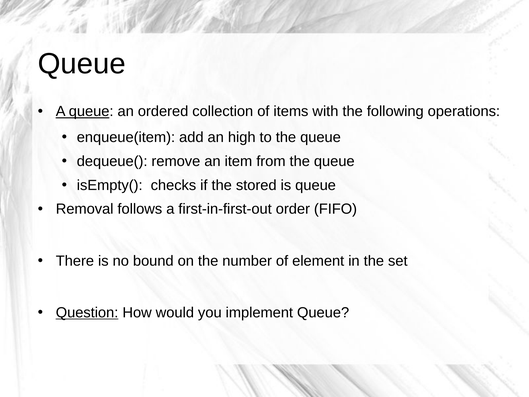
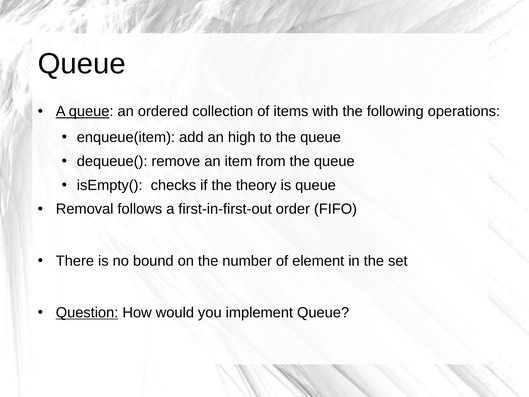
stored: stored -> theory
